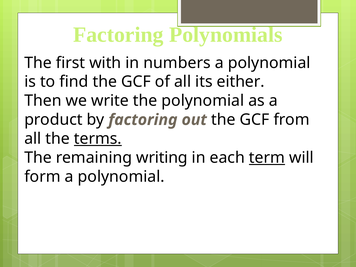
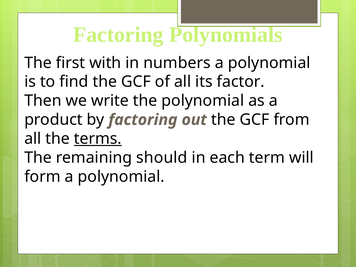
either: either -> factor
writing: writing -> should
term underline: present -> none
